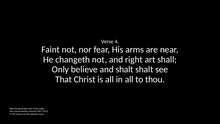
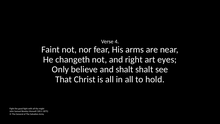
shall: shall -> eyes
thou: thou -> hold
